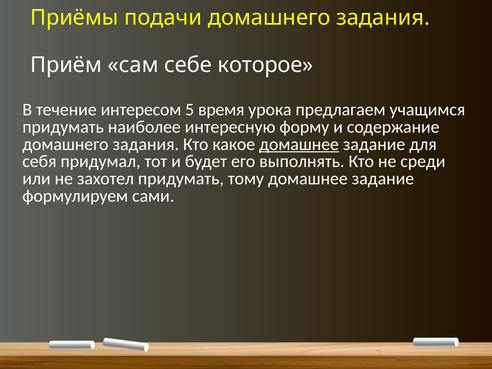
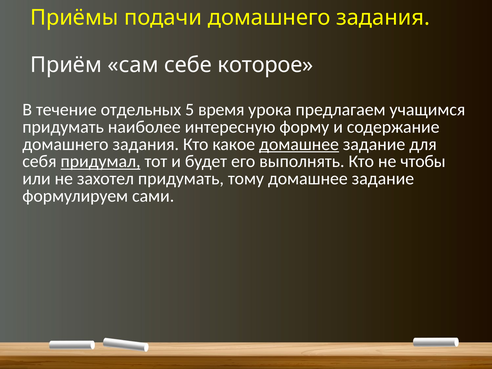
интересом: интересом -> отдельных
придумал underline: none -> present
среди: среди -> чтобы
